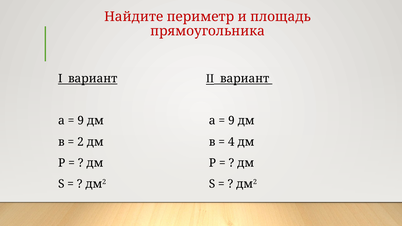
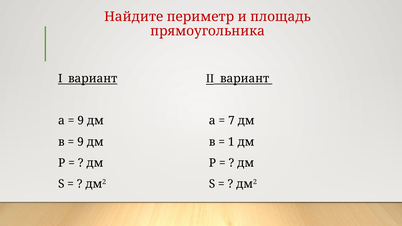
9 at (231, 121): 9 -> 7
2 at (80, 142): 2 -> 9
4: 4 -> 1
